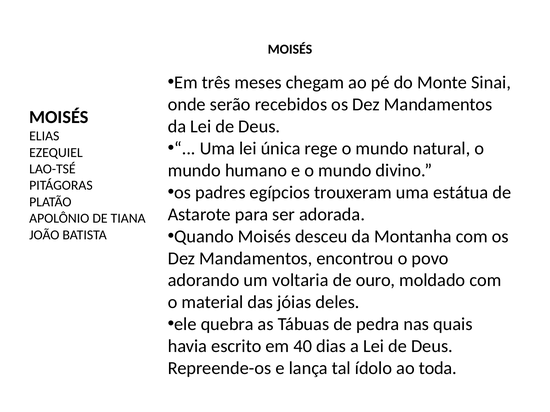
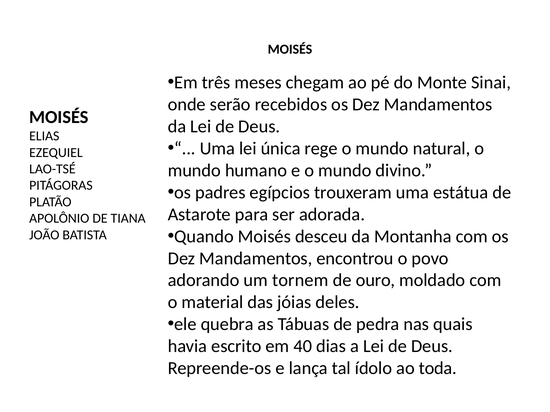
voltaria: voltaria -> tornem
